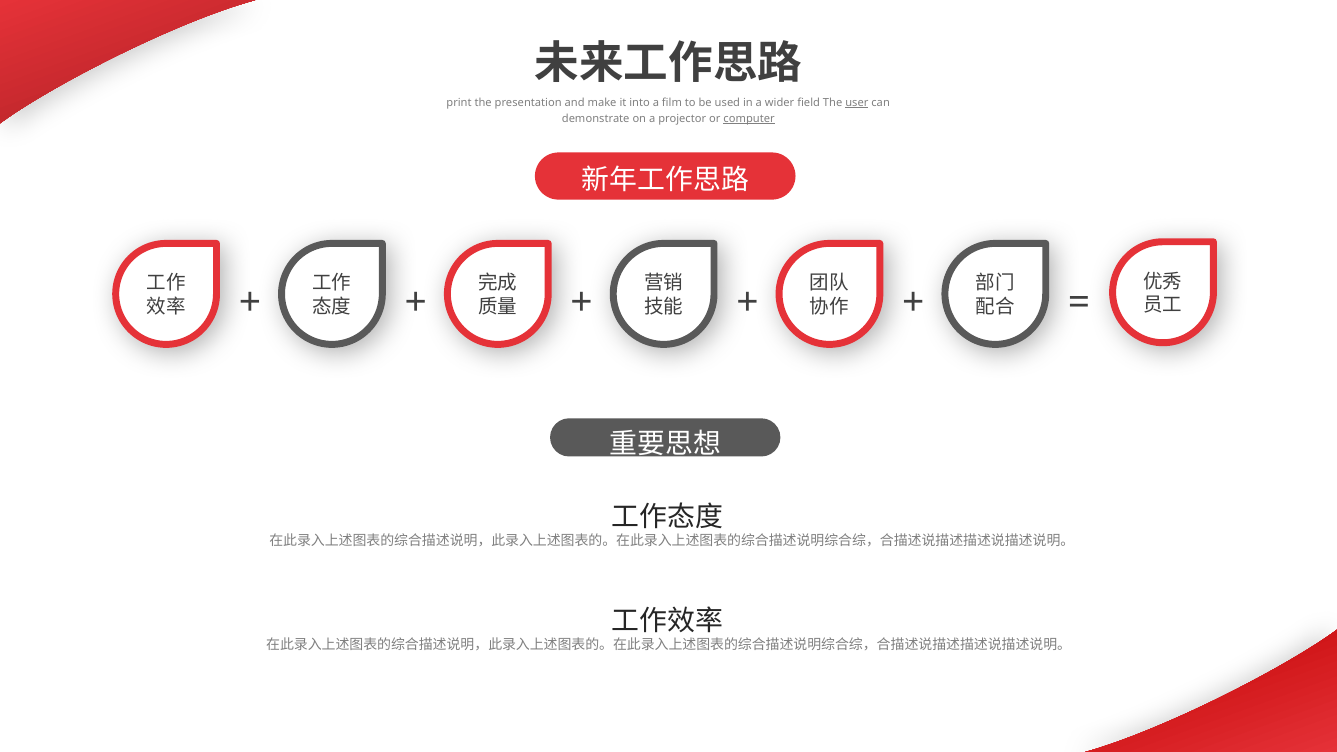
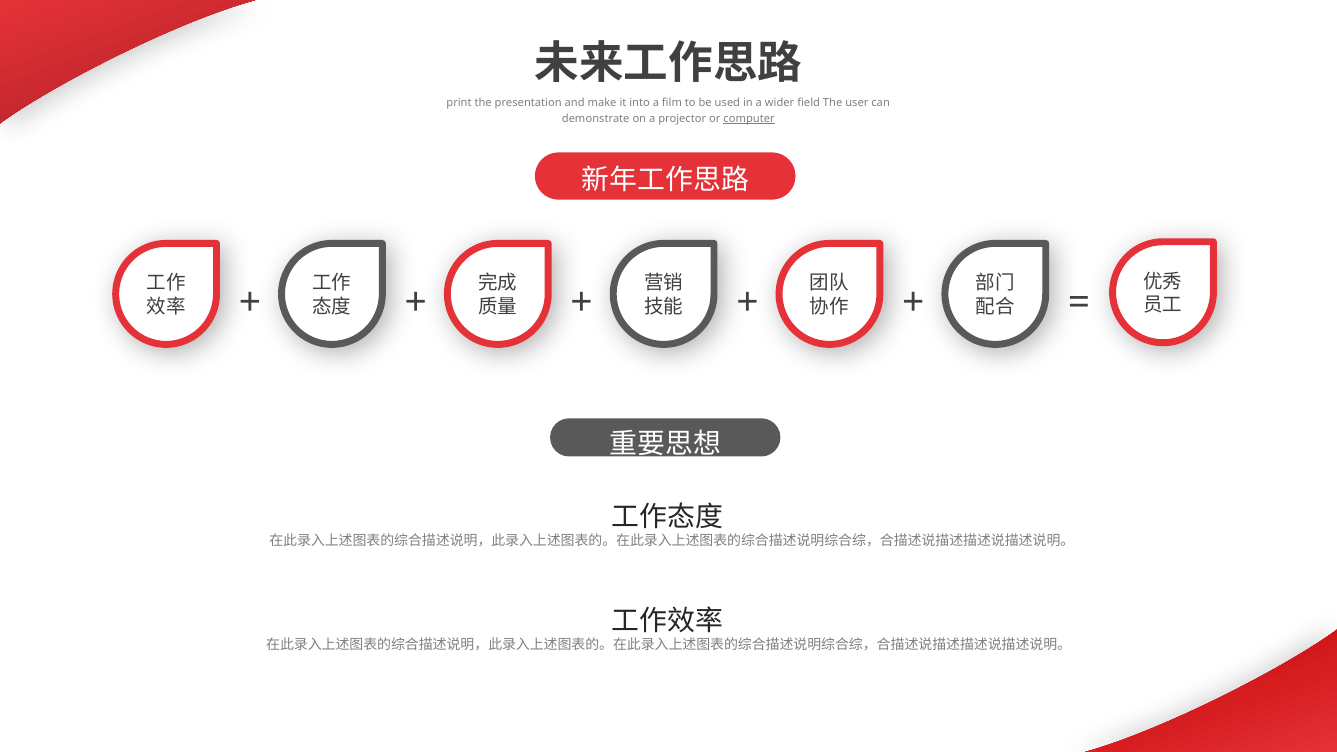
user underline: present -> none
